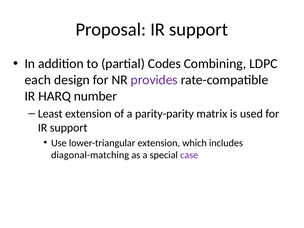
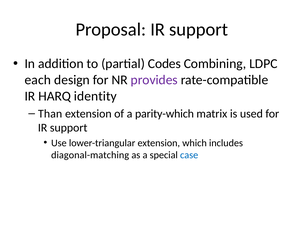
number: number -> identity
Least: Least -> Than
parity-parity: parity-parity -> parity-which
case colour: purple -> blue
